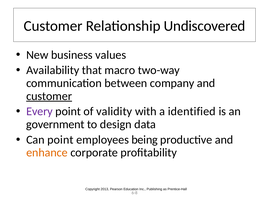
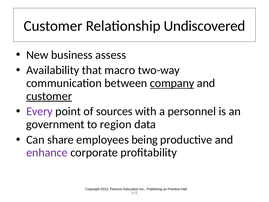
values: values -> assess
company underline: none -> present
validity: validity -> sources
identified: identified -> personnel
design: design -> region
Can point: point -> share
enhance colour: orange -> purple
